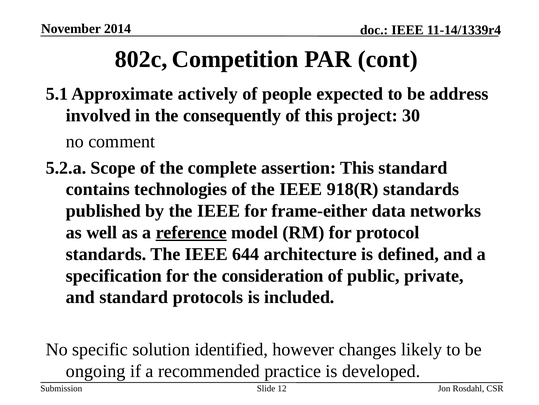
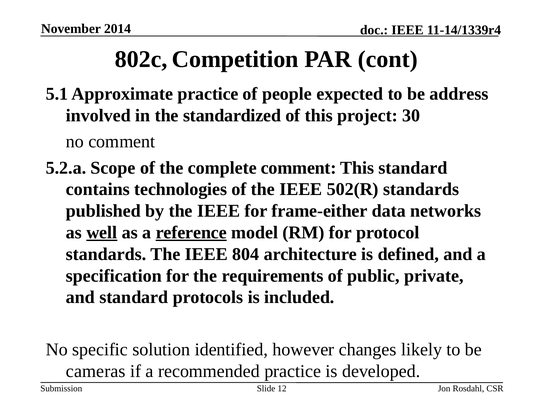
Approximate actively: actively -> practice
consequently: consequently -> standardized
complete assertion: assertion -> comment
918(R: 918(R -> 502(R
well underline: none -> present
644: 644 -> 804
consideration: consideration -> requirements
ongoing: ongoing -> cameras
